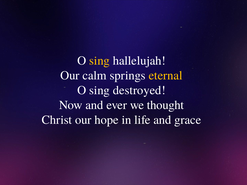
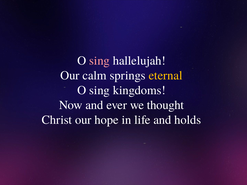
sing at (99, 61) colour: yellow -> pink
destroyed: destroyed -> kingdoms
grace: grace -> holds
